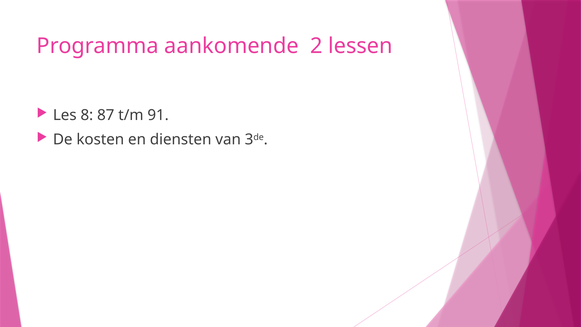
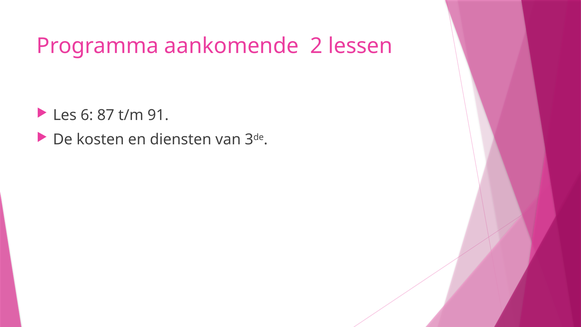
8: 8 -> 6
